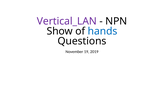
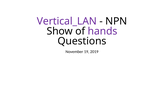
hands colour: blue -> purple
